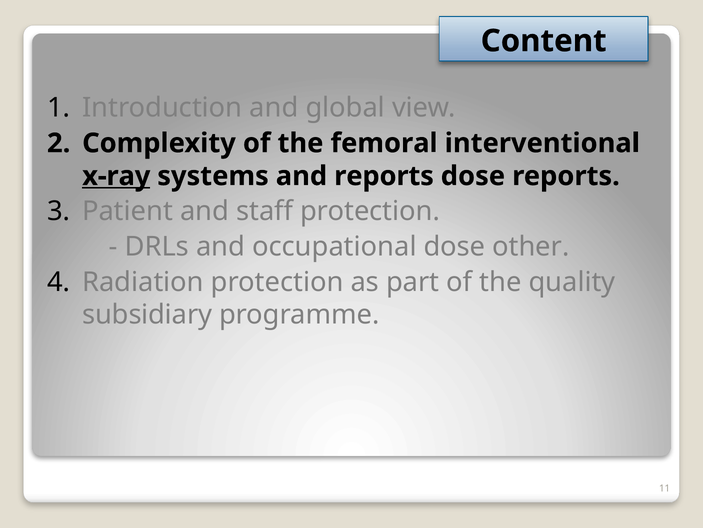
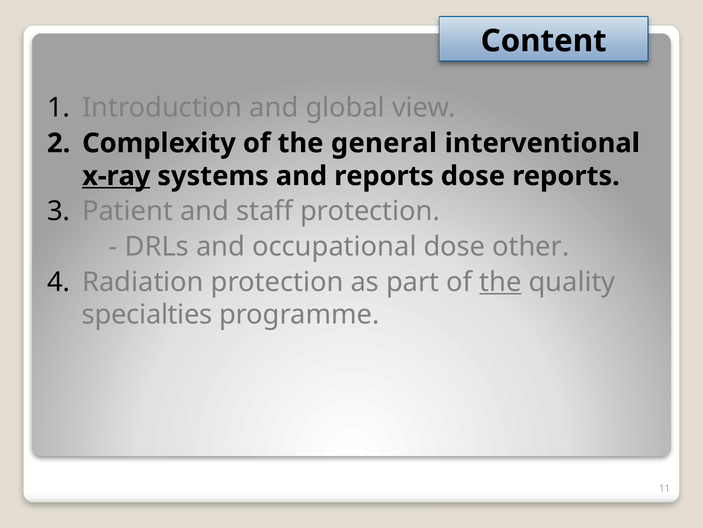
femoral: femoral -> general
the at (500, 282) underline: none -> present
subsidiary: subsidiary -> specialties
